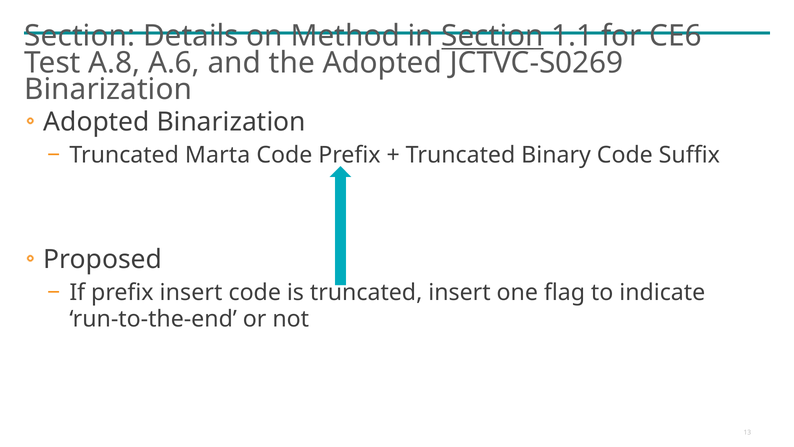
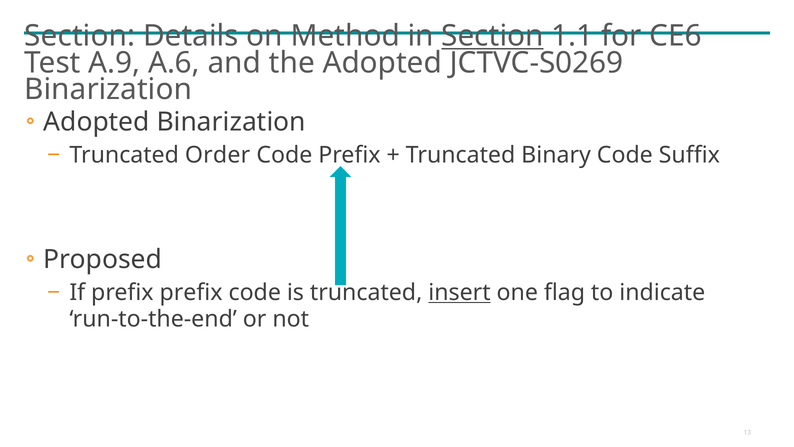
A.8: A.8 -> A.9
Marta: Marta -> Order
prefix insert: insert -> prefix
insert at (459, 292) underline: none -> present
